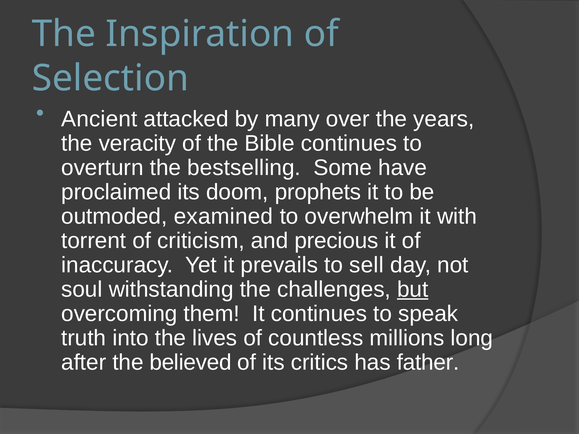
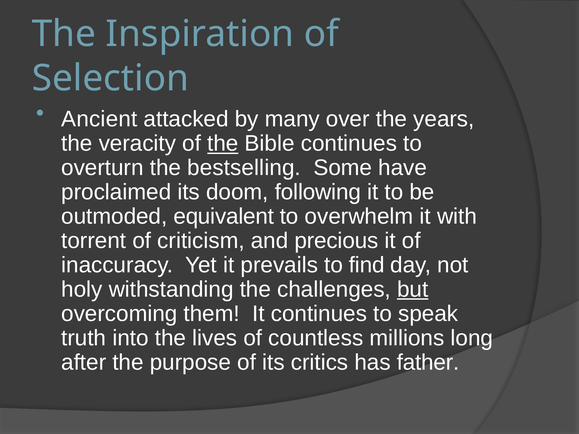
the at (223, 144) underline: none -> present
prophets: prophets -> following
examined: examined -> equivalent
sell: sell -> find
soul: soul -> holy
believed: believed -> purpose
